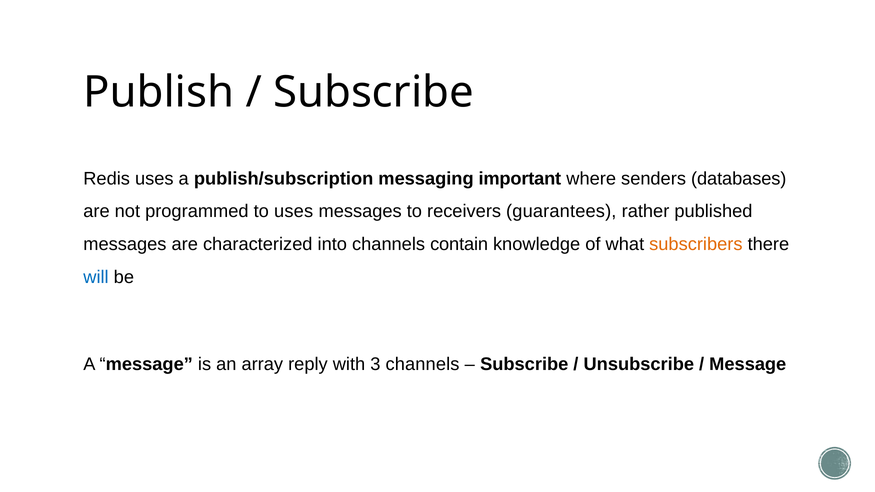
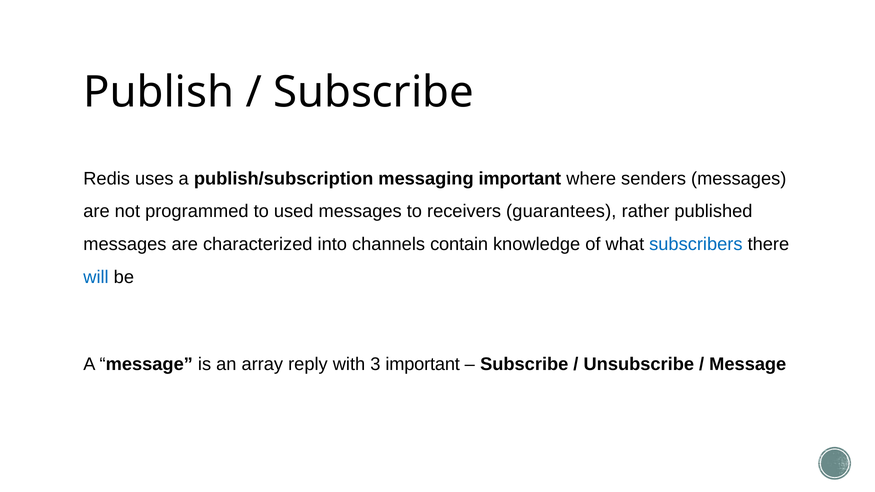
senders databases: databases -> messages
to uses: uses -> used
subscribers colour: orange -> blue
3 channels: channels -> important
